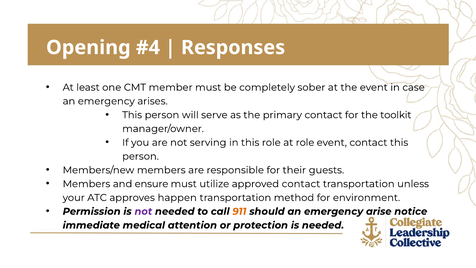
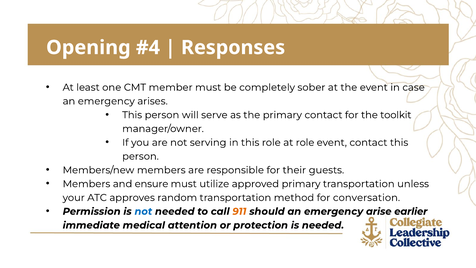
approved contact: contact -> primary
happen: happen -> random
environment: environment -> conversation
not at (143, 211) colour: purple -> blue
notice: notice -> earlier
